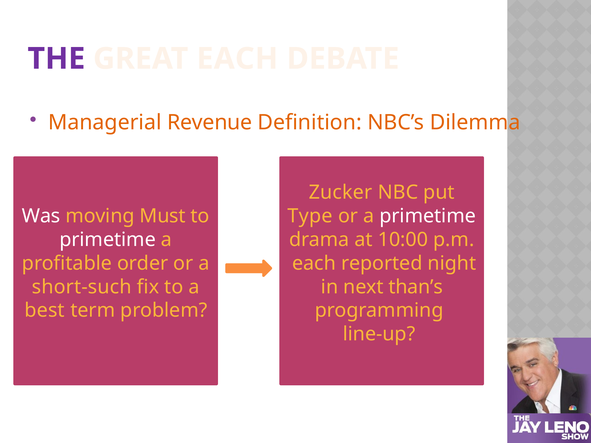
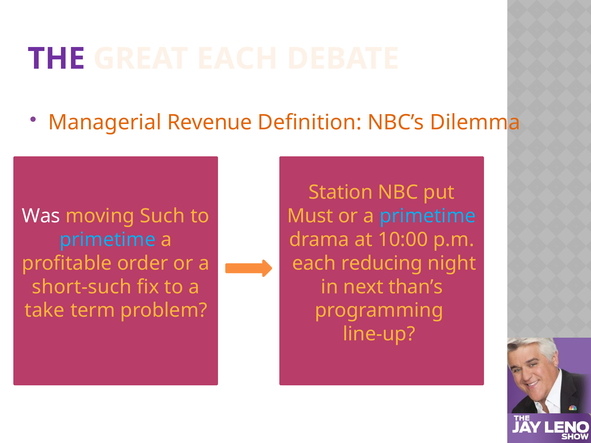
Zucker: Zucker -> Station
Must: Must -> Such
Type: Type -> Must
primetime at (428, 216) colour: white -> light blue
primetime at (108, 240) colour: white -> light blue
reported: reported -> reducing
best: best -> take
